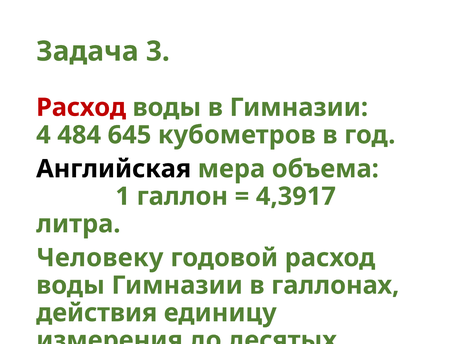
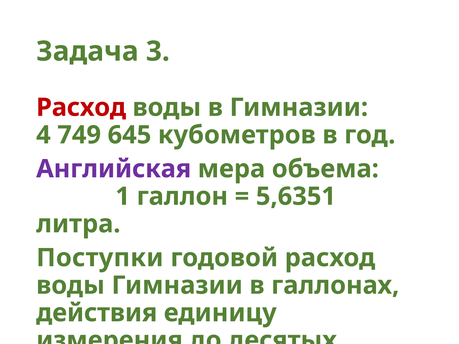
484: 484 -> 749
Английская colour: black -> purple
4,3917: 4,3917 -> 5,6351
Человеку: Человеку -> Поступки
